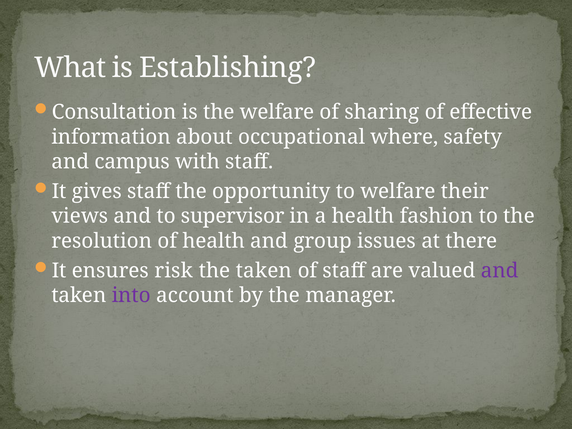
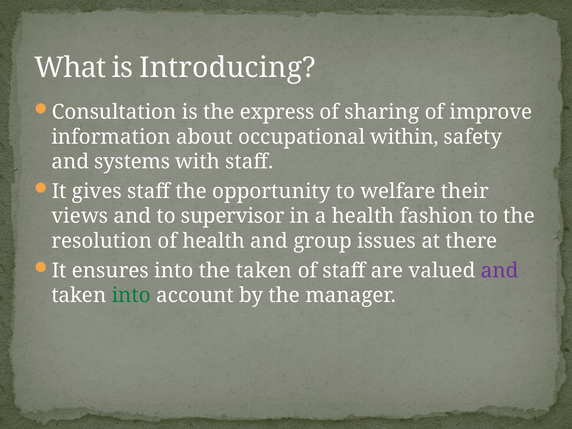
Establishing: Establishing -> Introducing
the welfare: welfare -> express
effective: effective -> improve
where: where -> within
campus: campus -> systems
ensures risk: risk -> into
into at (131, 295) colour: purple -> green
